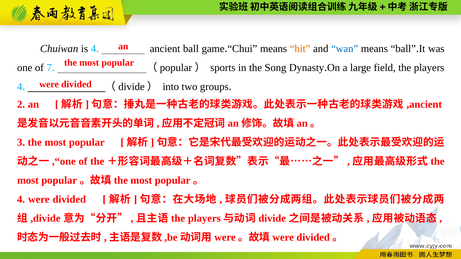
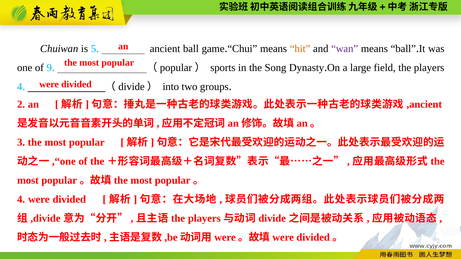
is 4: 4 -> 5
wan colour: blue -> purple
7: 7 -> 9
